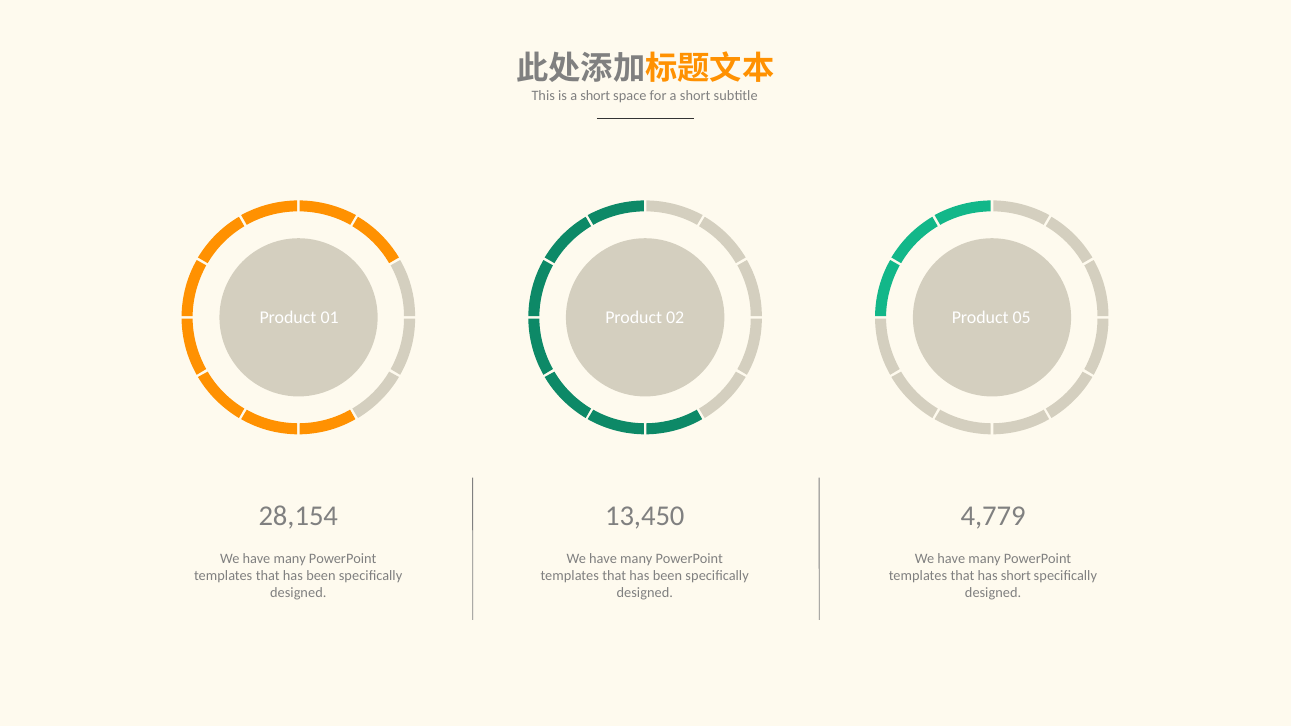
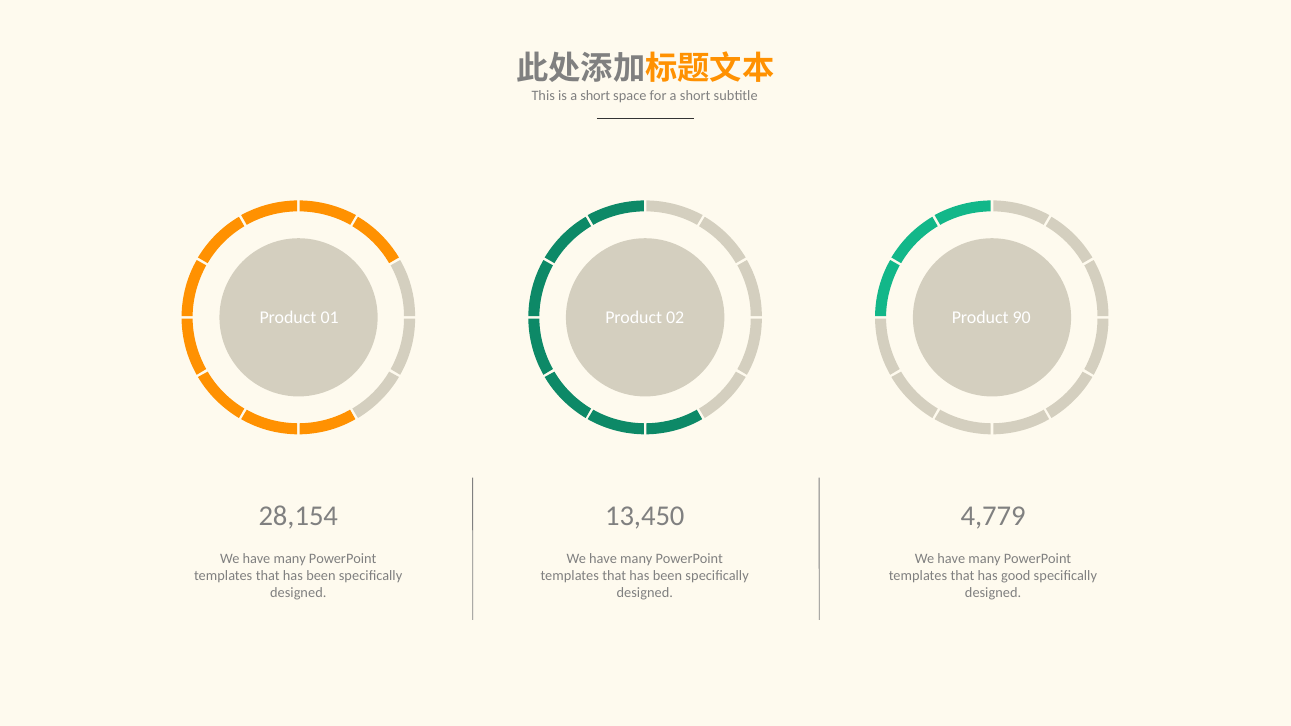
05: 05 -> 90
has short: short -> good
